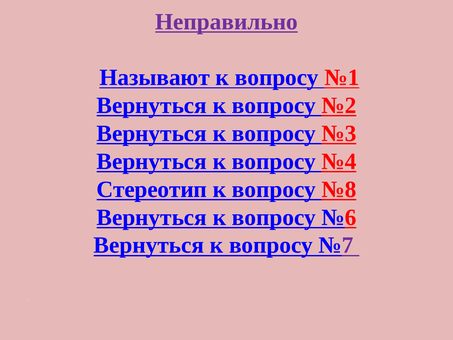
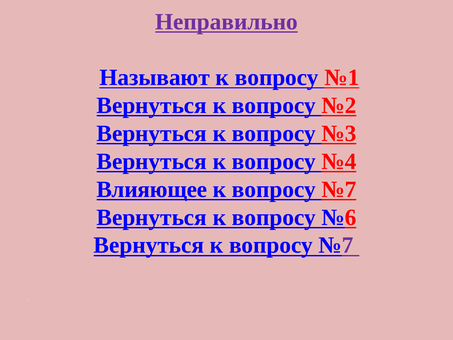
Стереотип: Стереотип -> Влияющее
№8 at (339, 189): №8 -> №7
